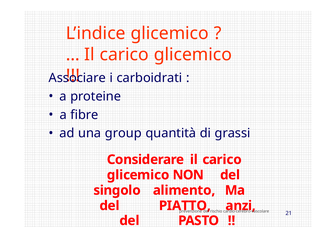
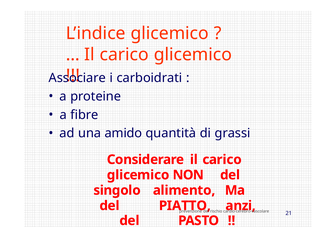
group: group -> amido
